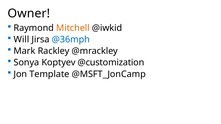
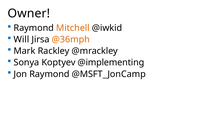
@36mph colour: blue -> orange
@customization: @customization -> @implementing
Jon Template: Template -> Raymond
